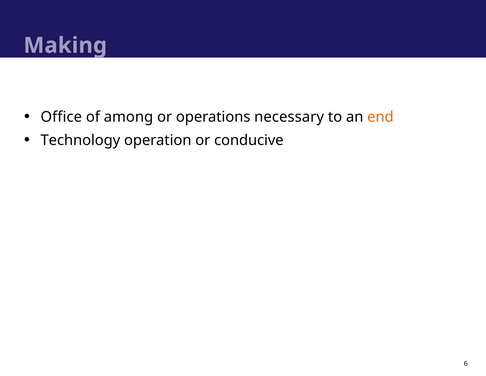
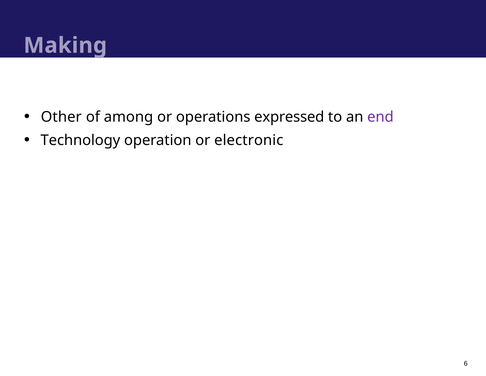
Office: Office -> Other
necessary: necessary -> expressed
end colour: orange -> purple
conducive: conducive -> electronic
